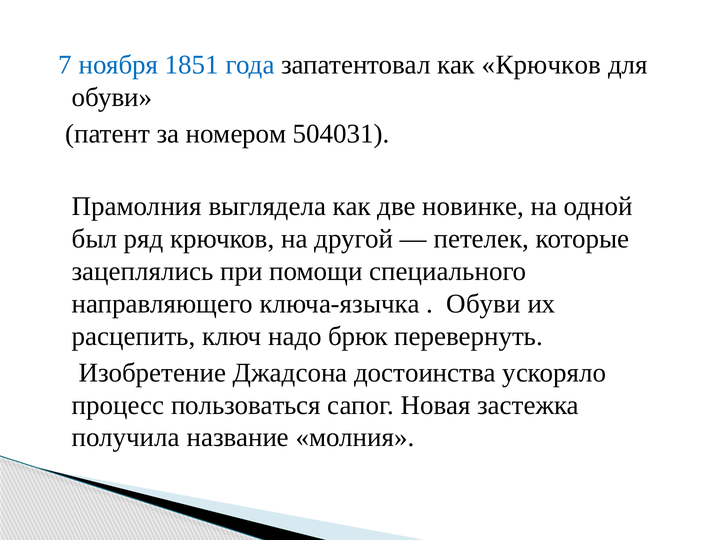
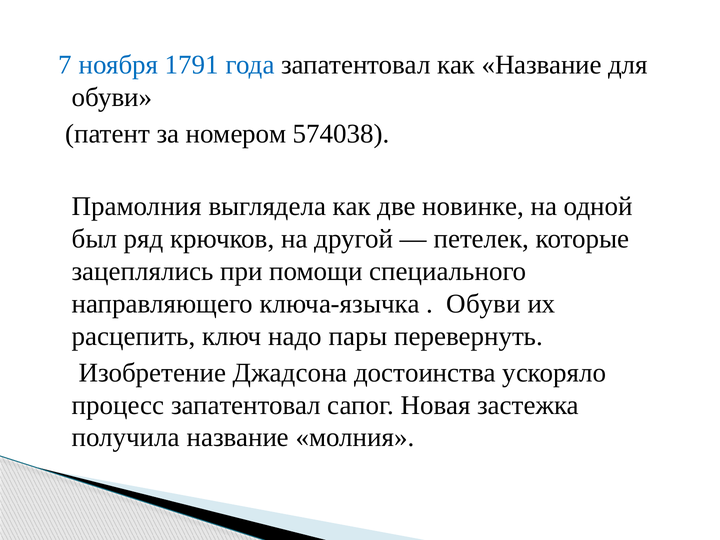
1851: 1851 -> 1791
как Крючков: Крючков -> Название
504031: 504031 -> 574038
брюк: брюк -> пары
процесс пользоваться: пользоваться -> запатентовал
